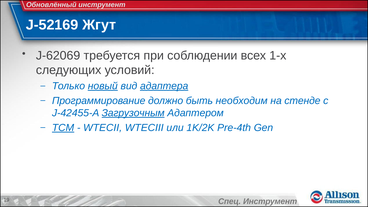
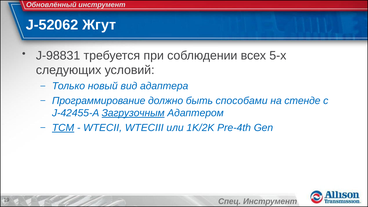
J-52169: J-52169 -> J-52062
J-62069: J-62069 -> J-98831
1-х: 1-х -> 5-х
новый underline: present -> none
адаптера underline: present -> none
необходим: необходим -> способами
